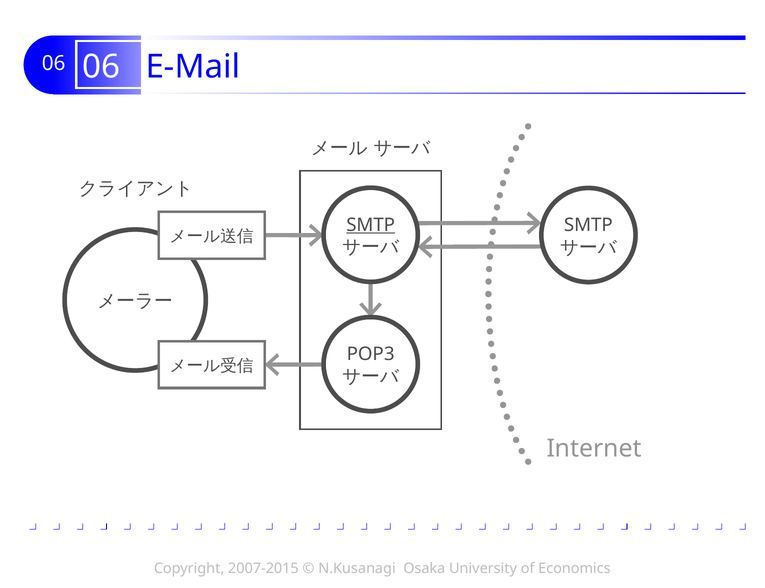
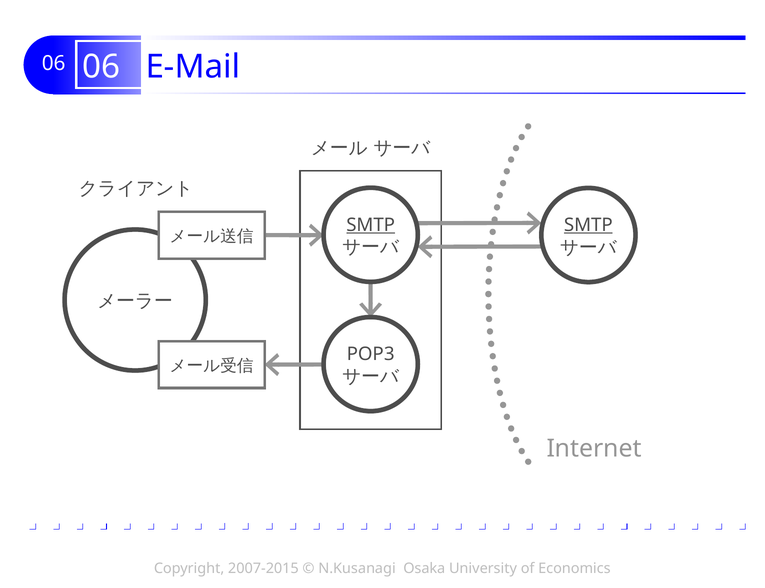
SMTP at (588, 225) underline: none -> present
